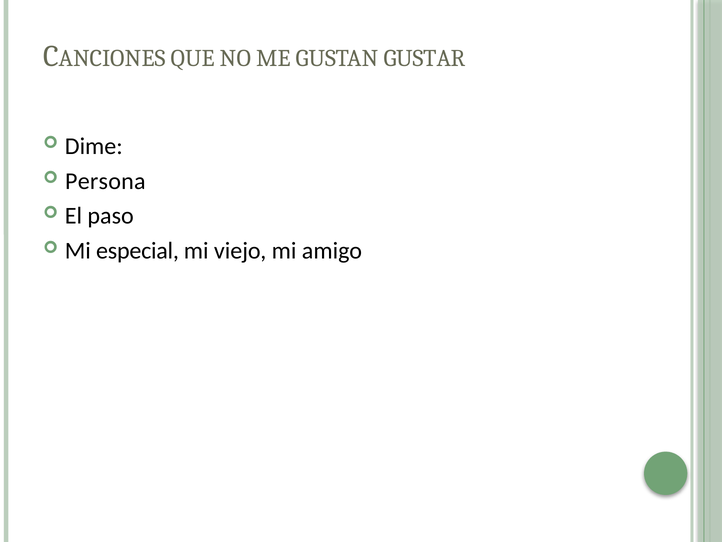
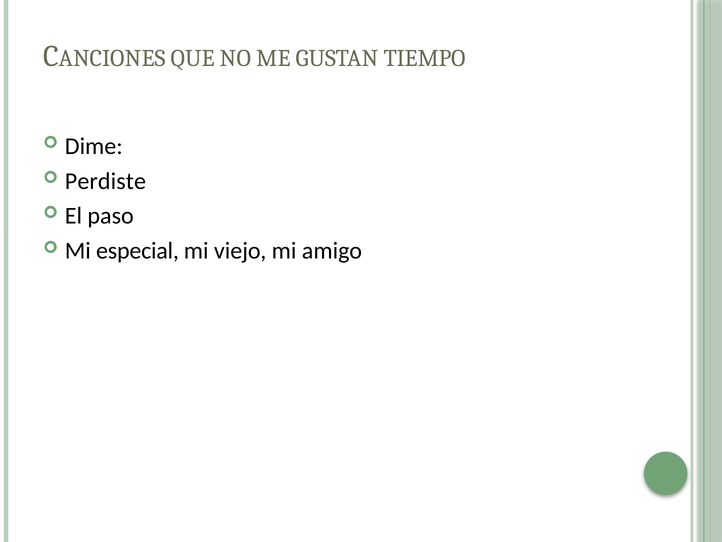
GUSTAR: GUSTAR -> TIEMPO
Persona: Persona -> Perdiste
